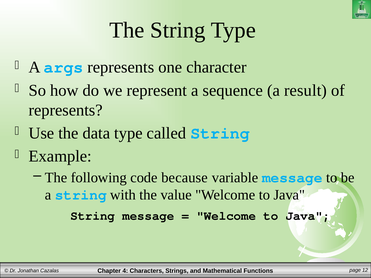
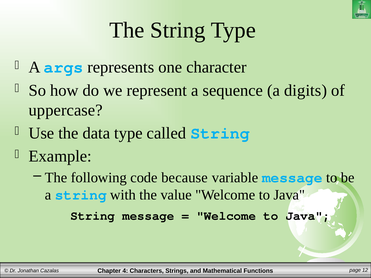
result: result -> digits
represents at (66, 110): represents -> uppercase
